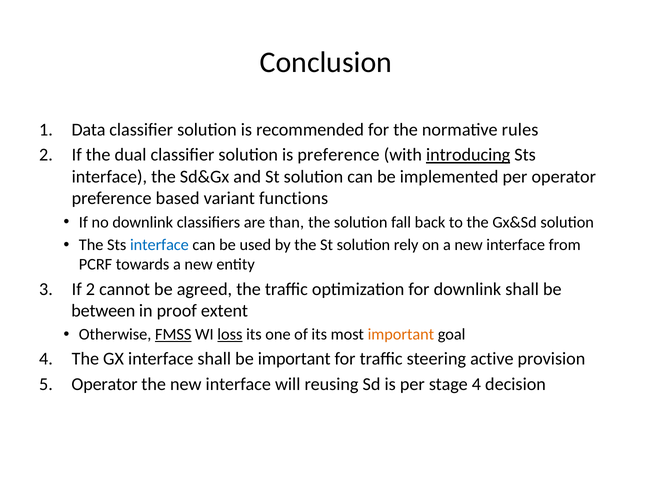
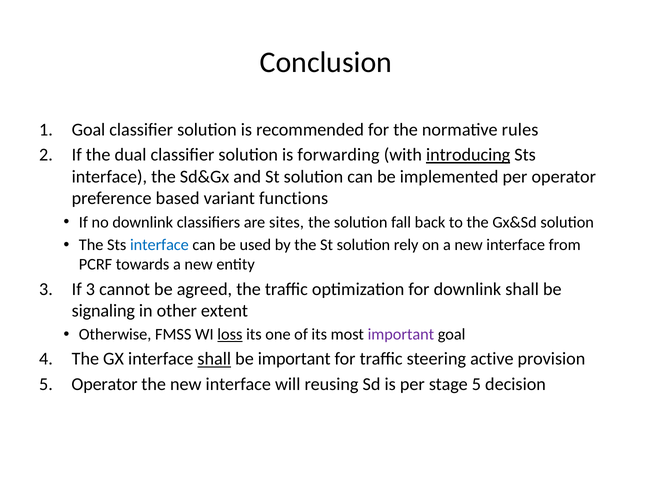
1 Data: Data -> Goal
is preference: preference -> forwarding
than: than -> sites
If 2: 2 -> 3
between: between -> signaling
proof: proof -> other
FMSS underline: present -> none
important at (401, 335) colour: orange -> purple
shall at (214, 359) underline: none -> present
stage 4: 4 -> 5
